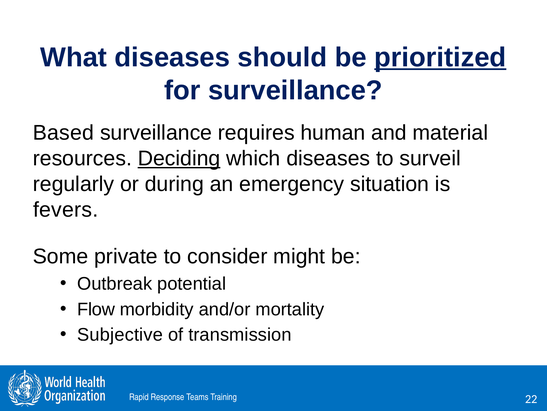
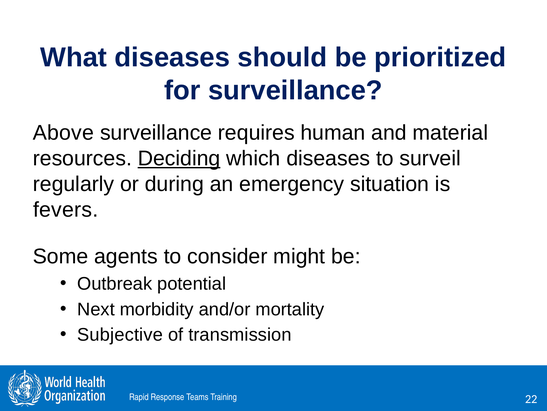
prioritized underline: present -> none
Based: Based -> Above
private: private -> agents
Flow: Flow -> Next
